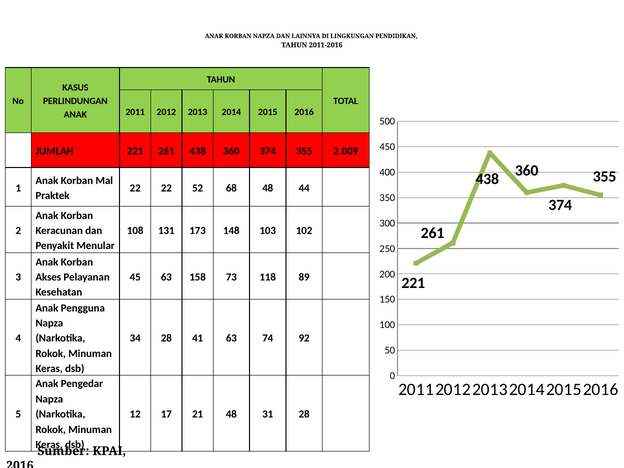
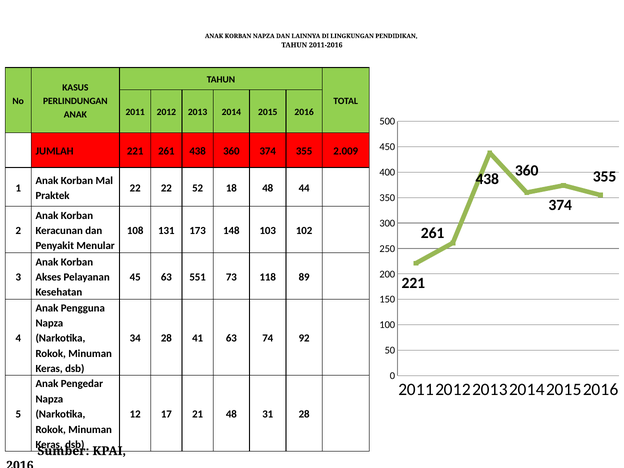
68: 68 -> 18
158: 158 -> 551
